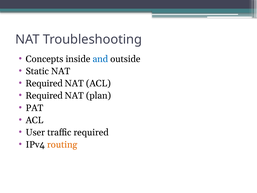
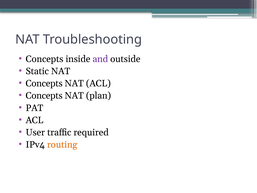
and colour: blue -> purple
Required at (44, 83): Required -> Concepts
Required at (44, 96): Required -> Concepts
